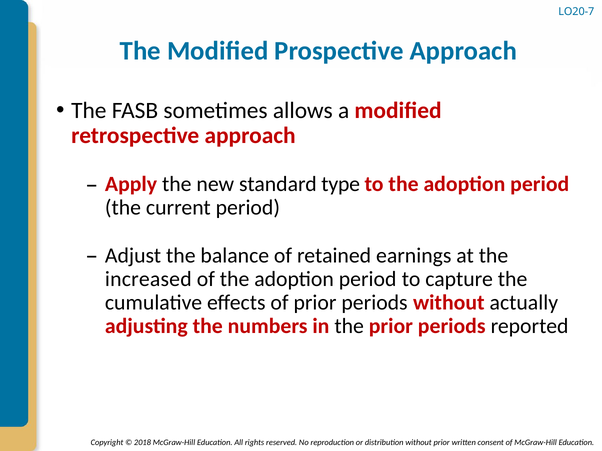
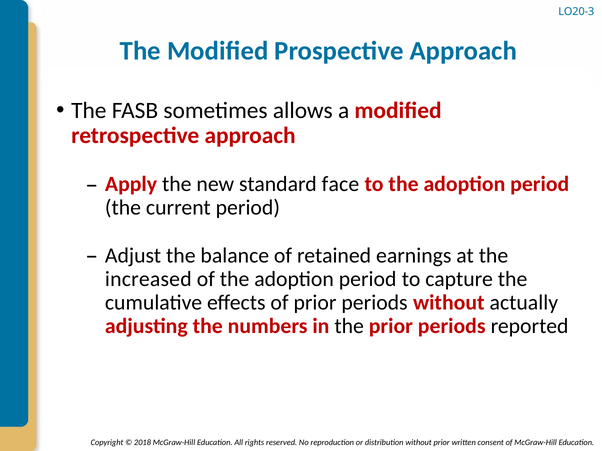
LO20-7: LO20-7 -> LO20-3
type: type -> face
